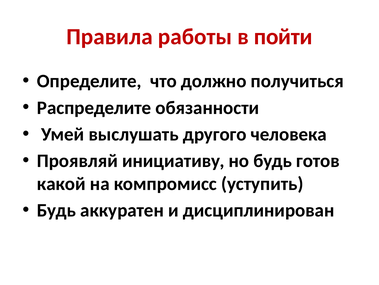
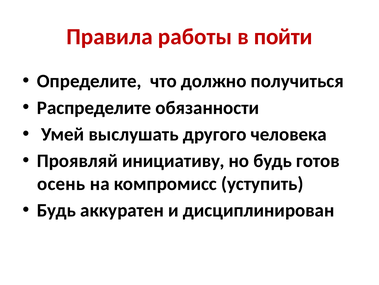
какой: какой -> осень
